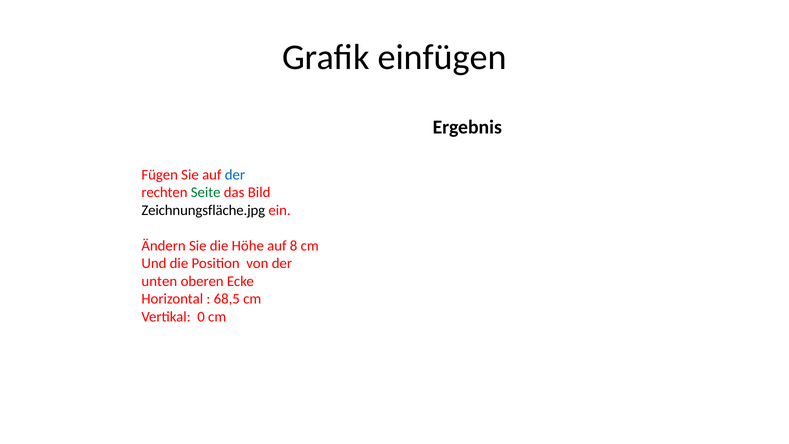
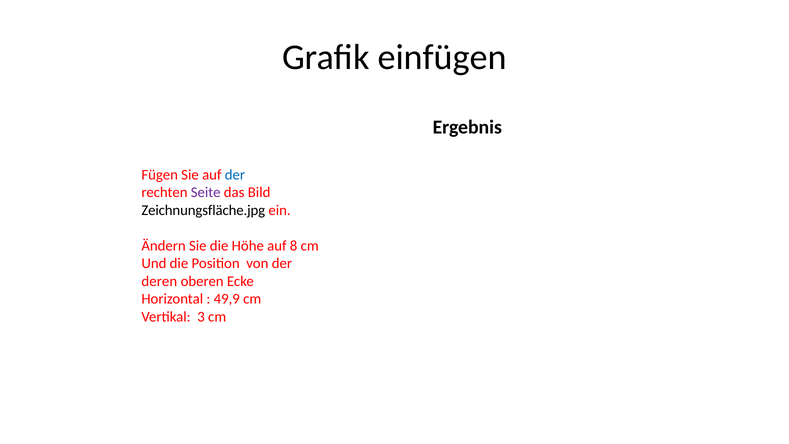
Seite colour: green -> purple
unten: unten -> deren
68,5: 68,5 -> 49,9
0: 0 -> 3
